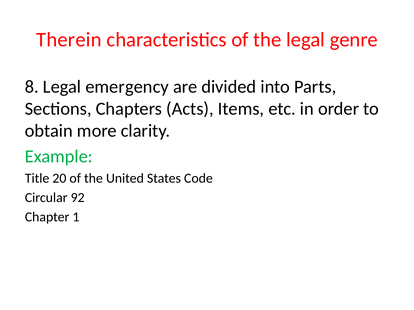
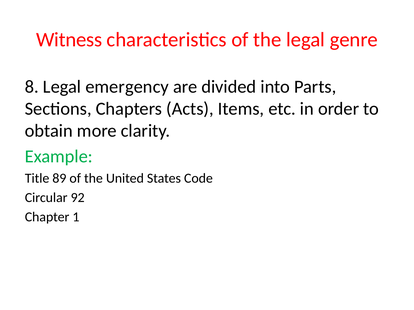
Therein: Therein -> Witness
20: 20 -> 89
